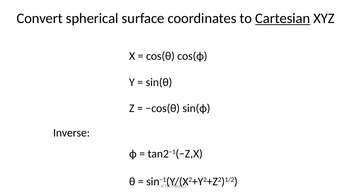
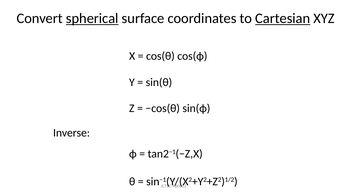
spherical underline: none -> present
